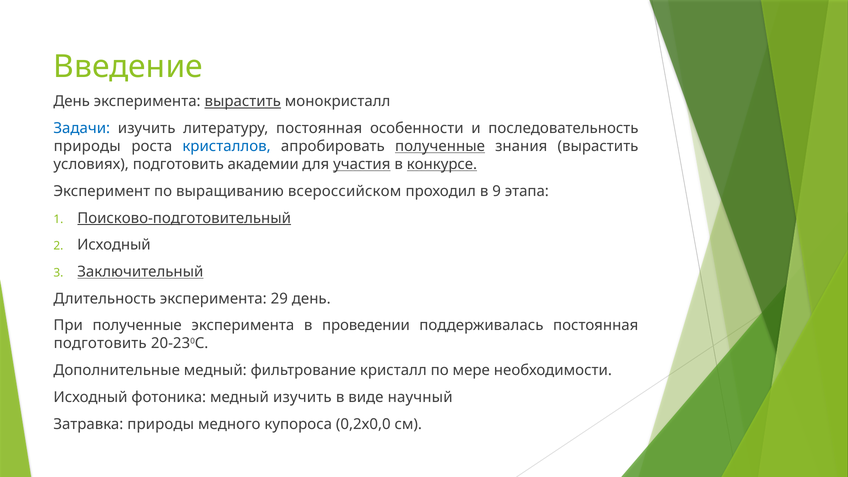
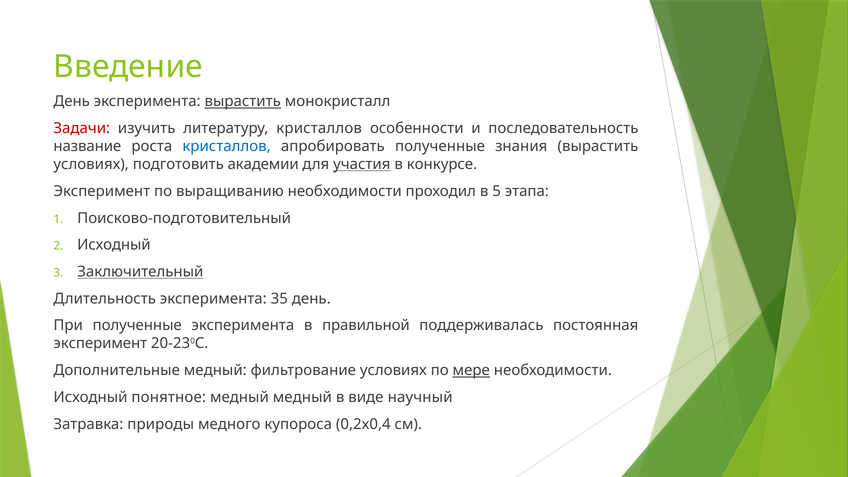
Задачи colour: blue -> red
литературу постоянная: постоянная -> кристаллов
природы at (87, 146): природы -> название
полученные at (440, 146) underline: present -> none
конкурсе underline: present -> none
выращиванию всероссийском: всероссийском -> необходимости
9: 9 -> 5
Поисково-подготовительный underline: present -> none
29: 29 -> 35
проведении: проведении -> правильной
подготовить at (100, 344): подготовить -> эксперимент
фильтрование кристалл: кристалл -> условиях
мере underline: none -> present
фотоника: фотоника -> понятное
медный изучить: изучить -> медный
0,2х0,0: 0,2х0,0 -> 0,2х0,4
